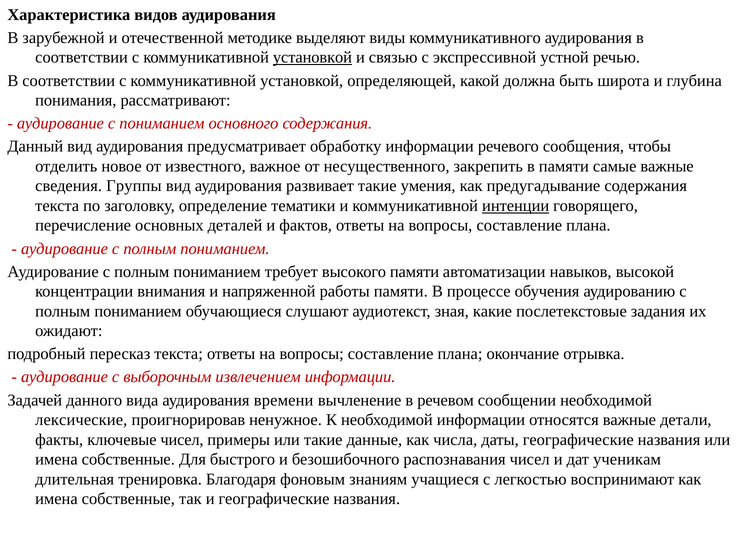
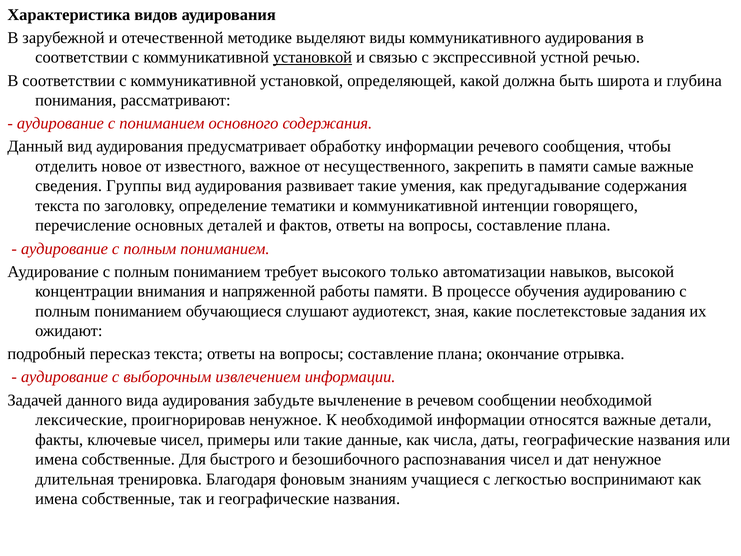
интенции underline: present -> none
высокого памяти: памяти -> только
времени: времени -> забудьте
дат ученикам: ученикам -> ненужное
